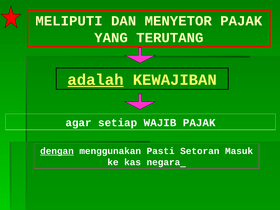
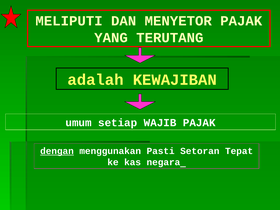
adalah underline: present -> none
agar: agar -> umum
Masuk: Masuk -> Tepat
